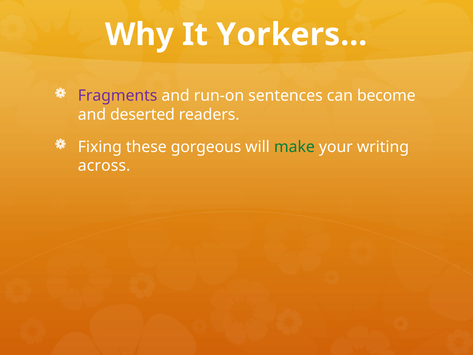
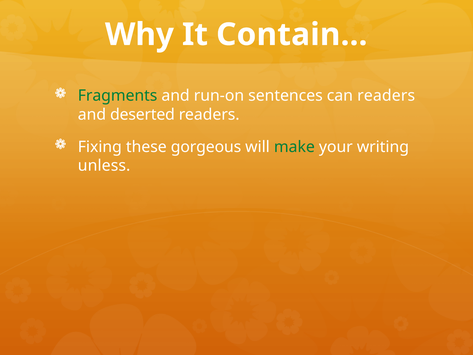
Yorkers…: Yorkers… -> Contain…
Fragments colour: purple -> green
can become: become -> readers
across: across -> unless
